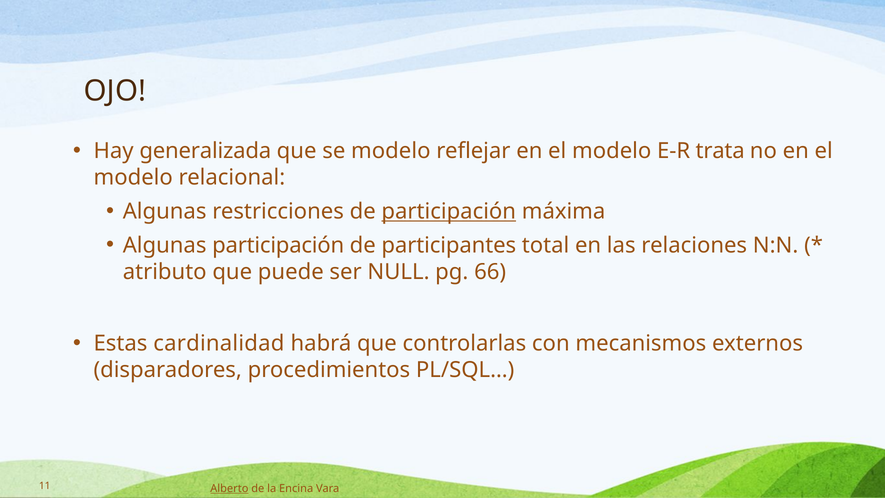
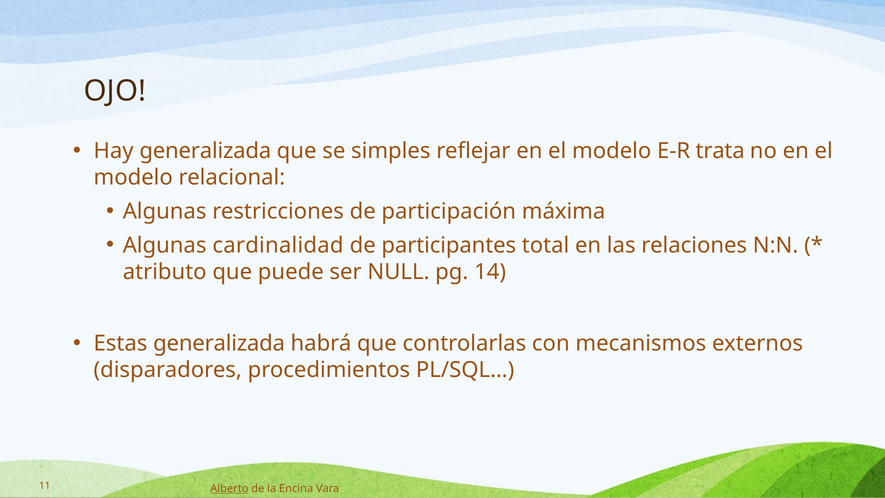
se modelo: modelo -> simples
participación at (449, 211) underline: present -> none
Algunas participación: participación -> cardinalidad
66: 66 -> 14
Estas cardinalidad: cardinalidad -> generalizada
